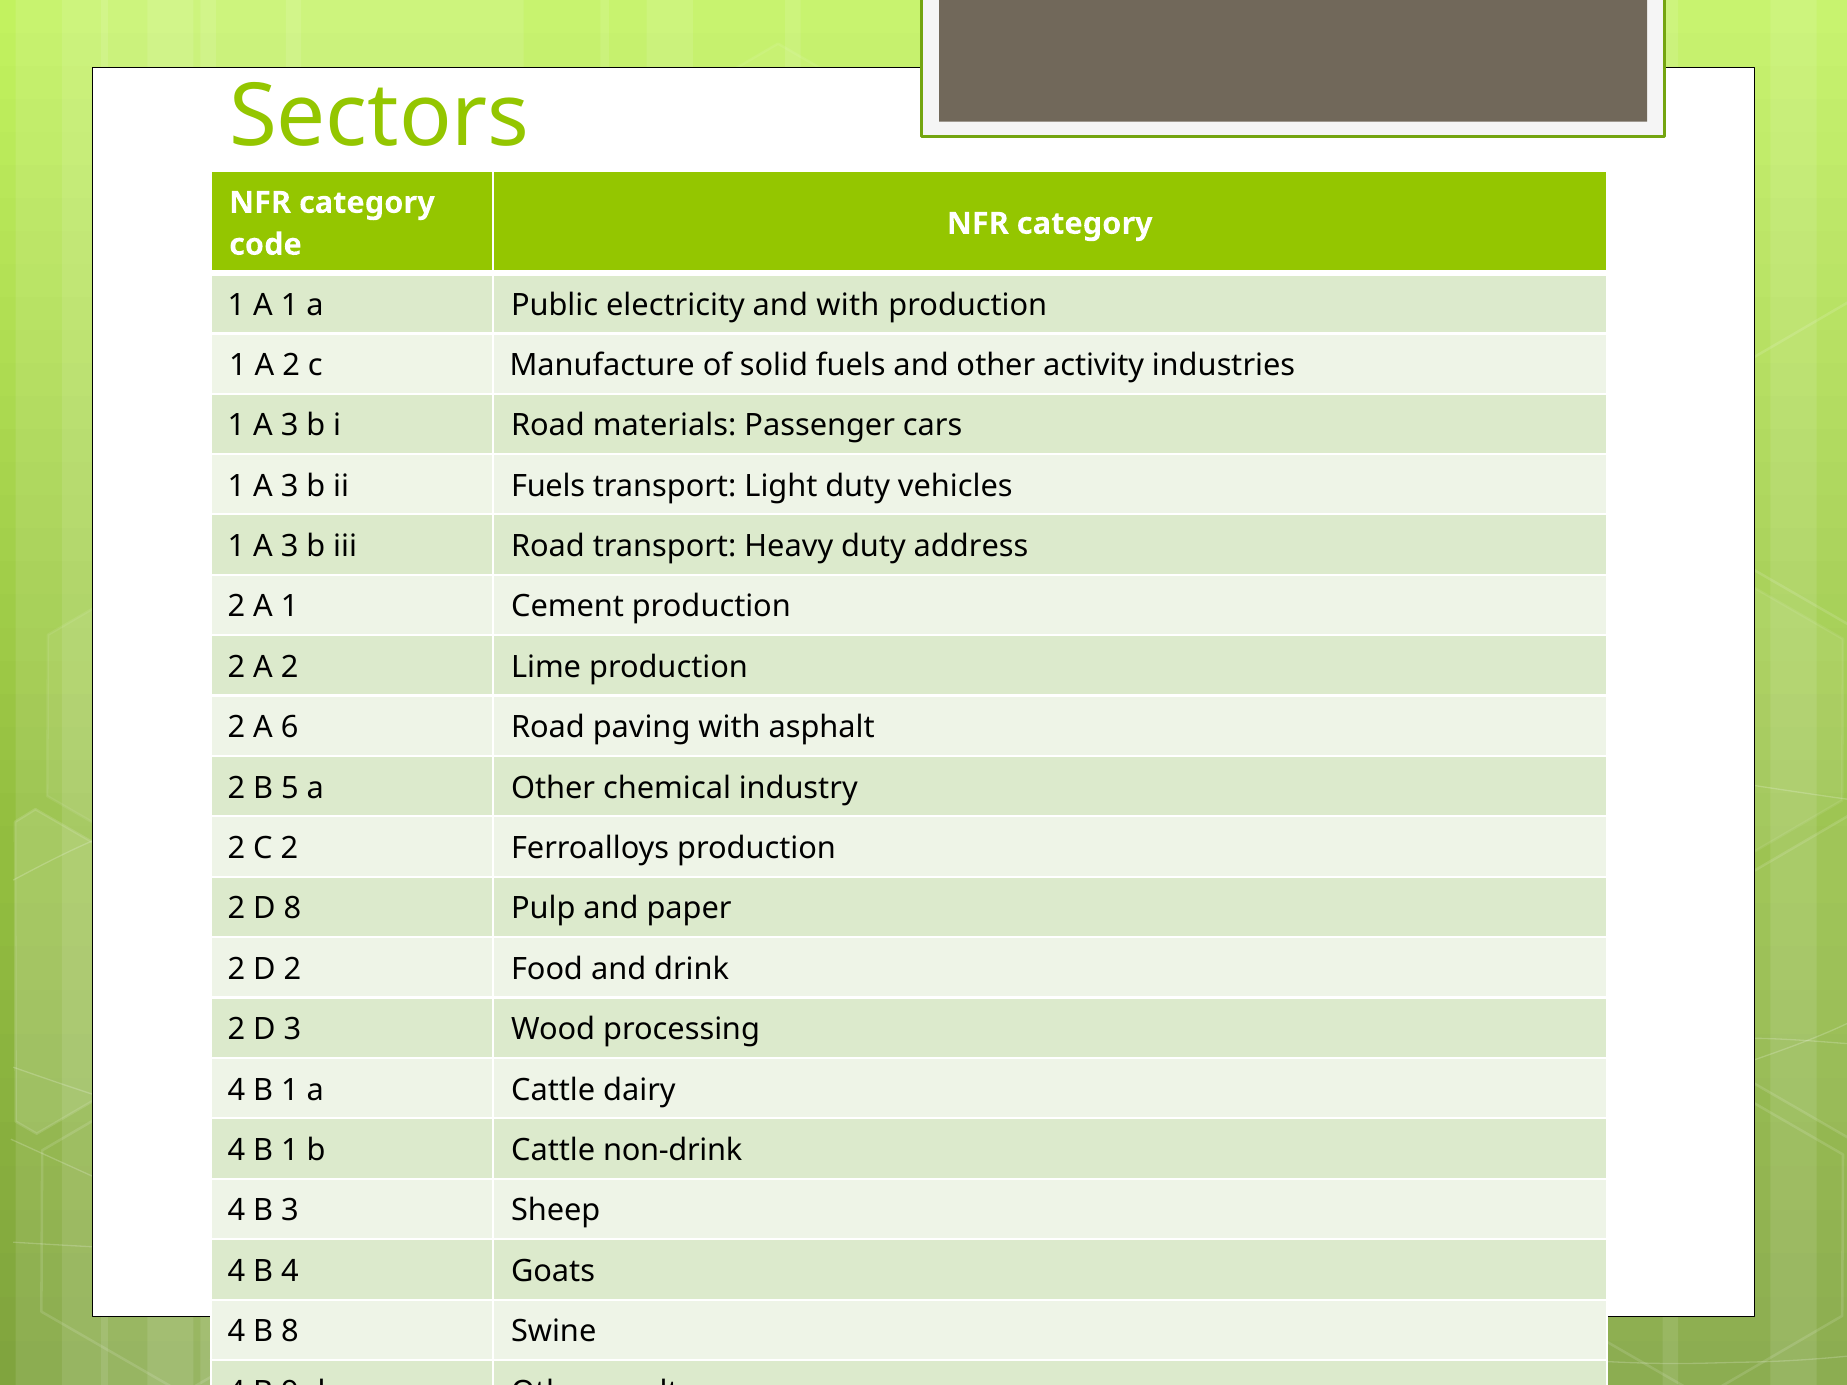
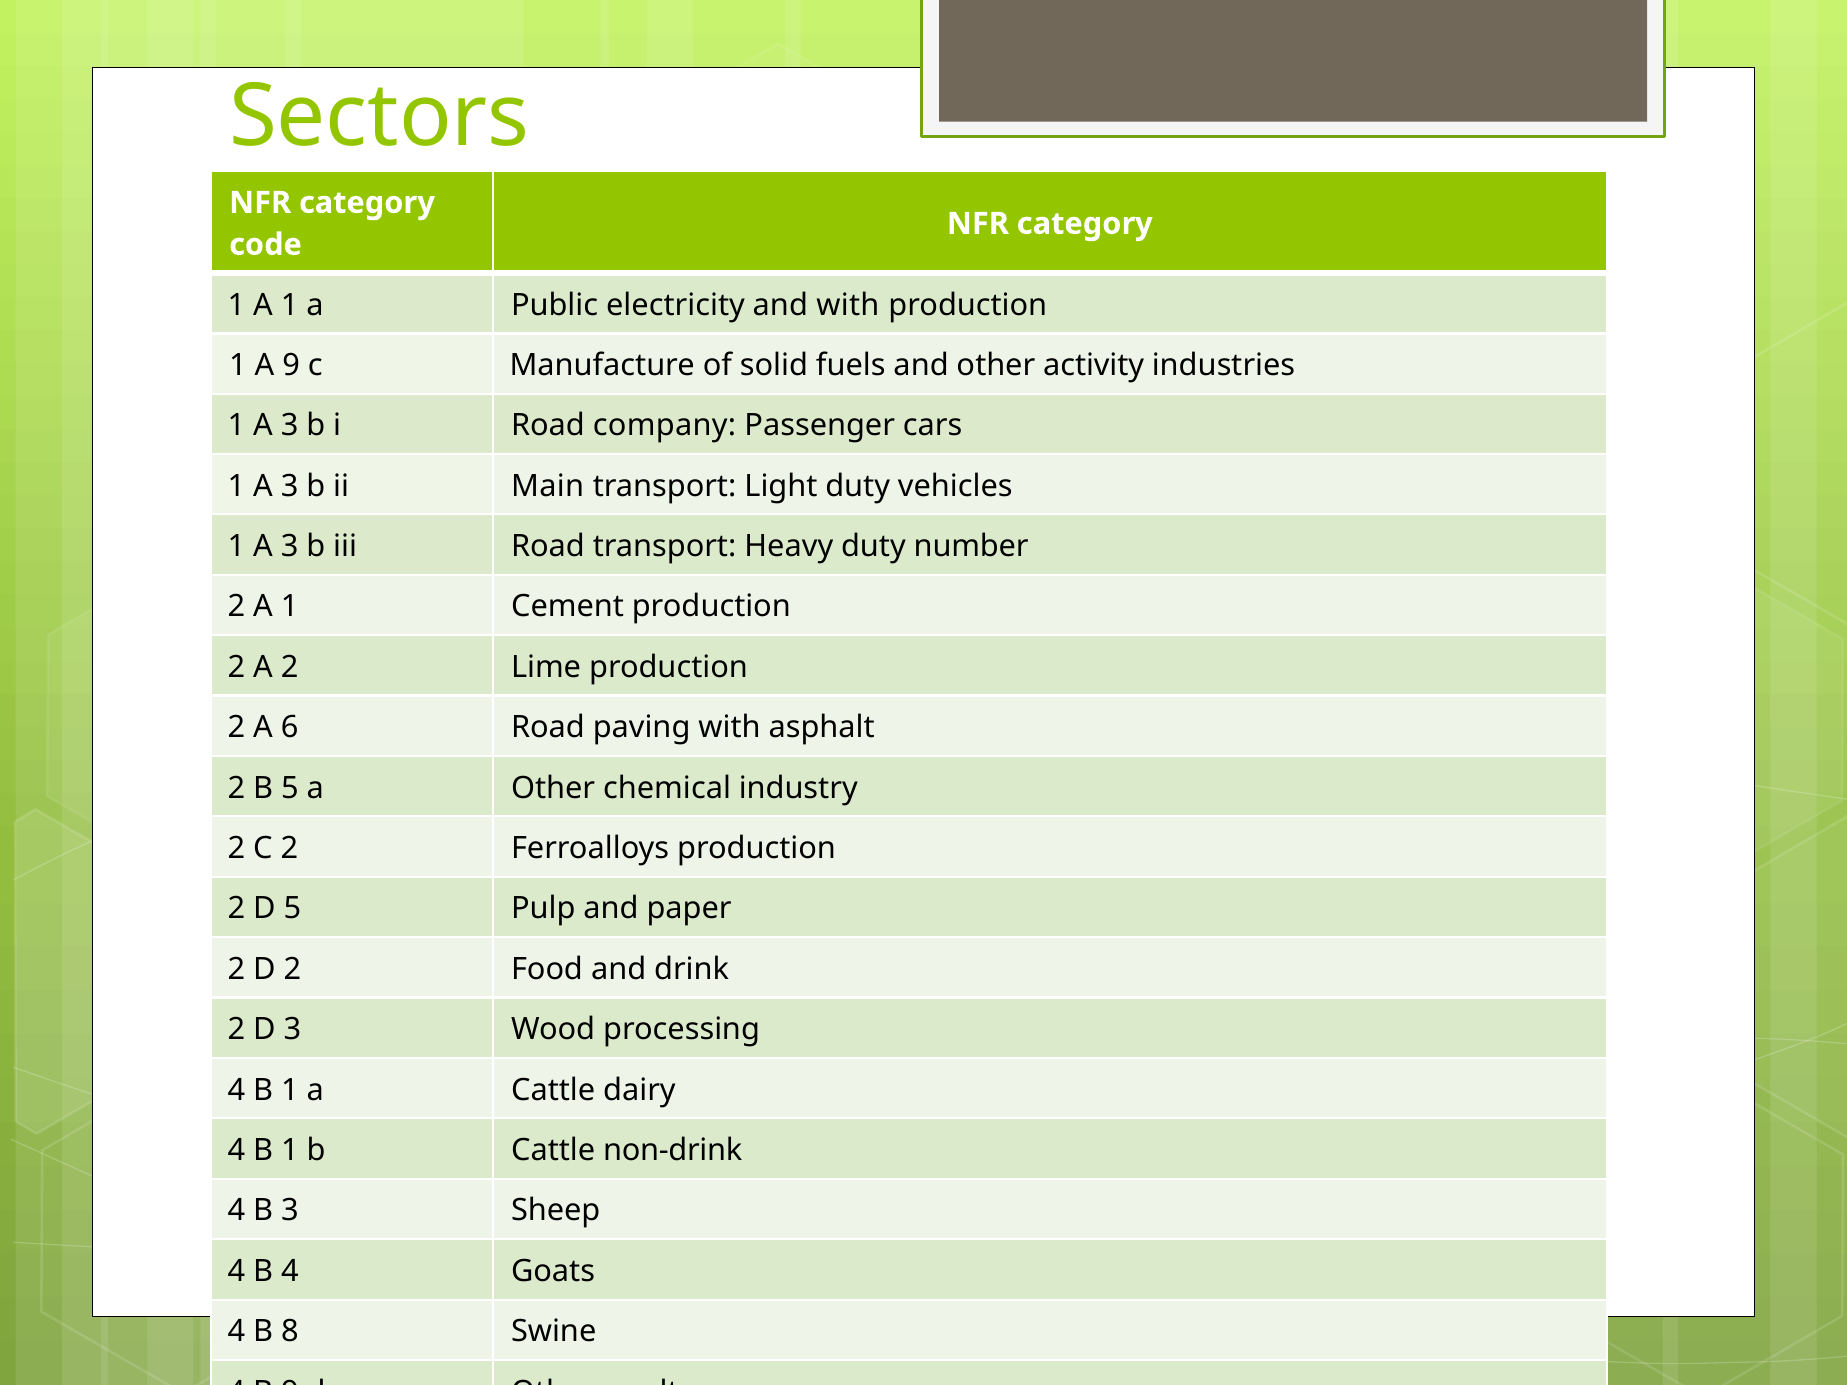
1 A 2: 2 -> 9
materials: materials -> company
ii Fuels: Fuels -> Main
address: address -> number
D 8: 8 -> 5
